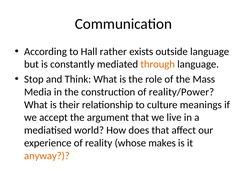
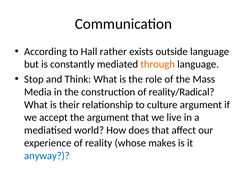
reality/Power: reality/Power -> reality/Radical
culture meanings: meanings -> argument
anyway colour: orange -> blue
